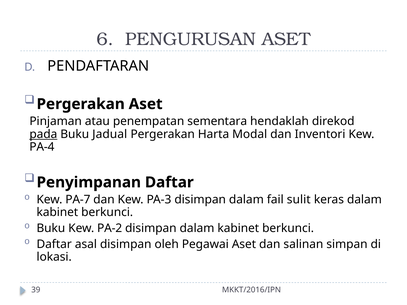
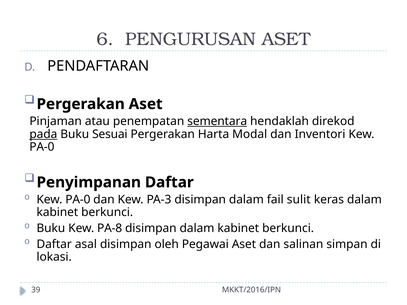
sementara underline: none -> present
Jadual: Jadual -> Sesuai
PA-4 at (42, 147): PA-4 -> PA-0
PA-7 at (78, 200): PA-7 -> PA-0
PA-2: PA-2 -> PA-8
